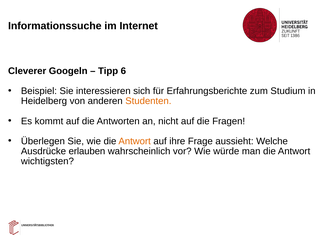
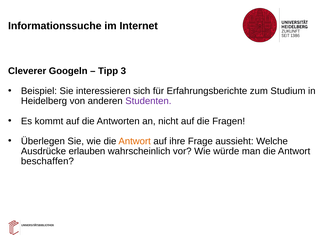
6: 6 -> 3
Studenten colour: orange -> purple
wichtigsten: wichtigsten -> beschaffen
